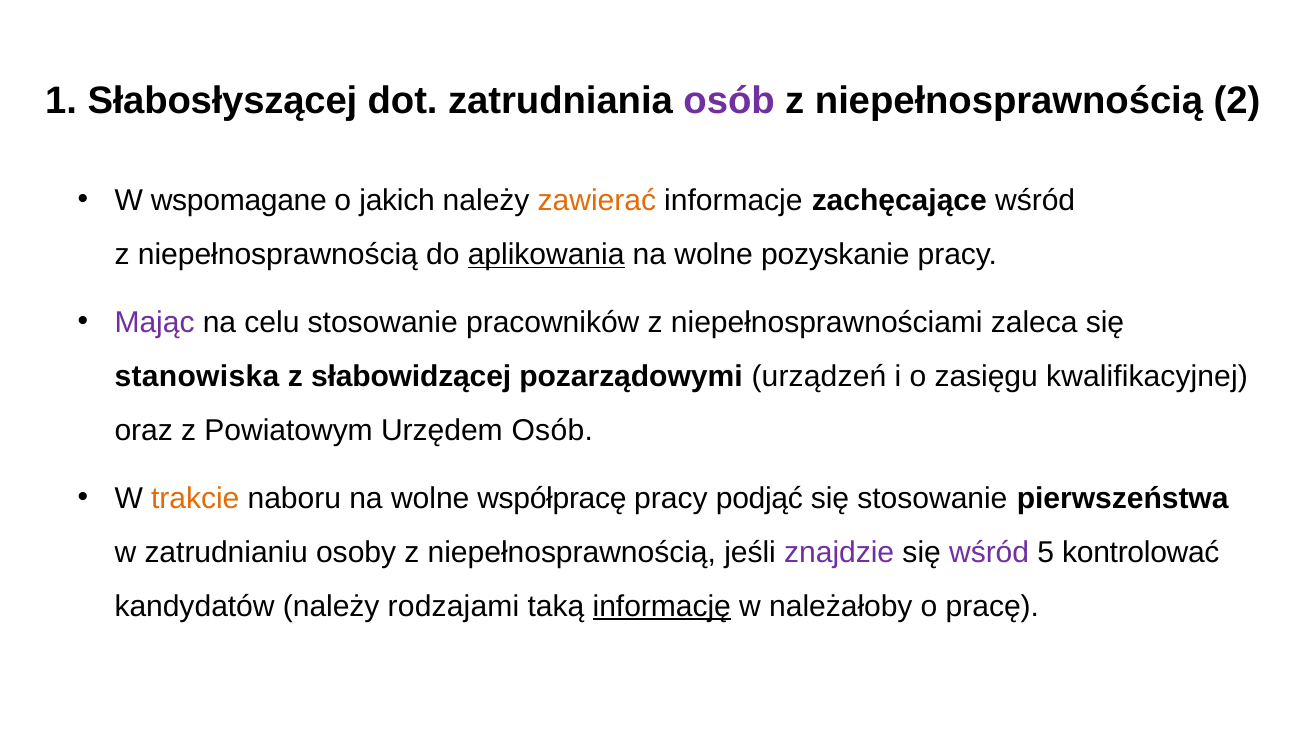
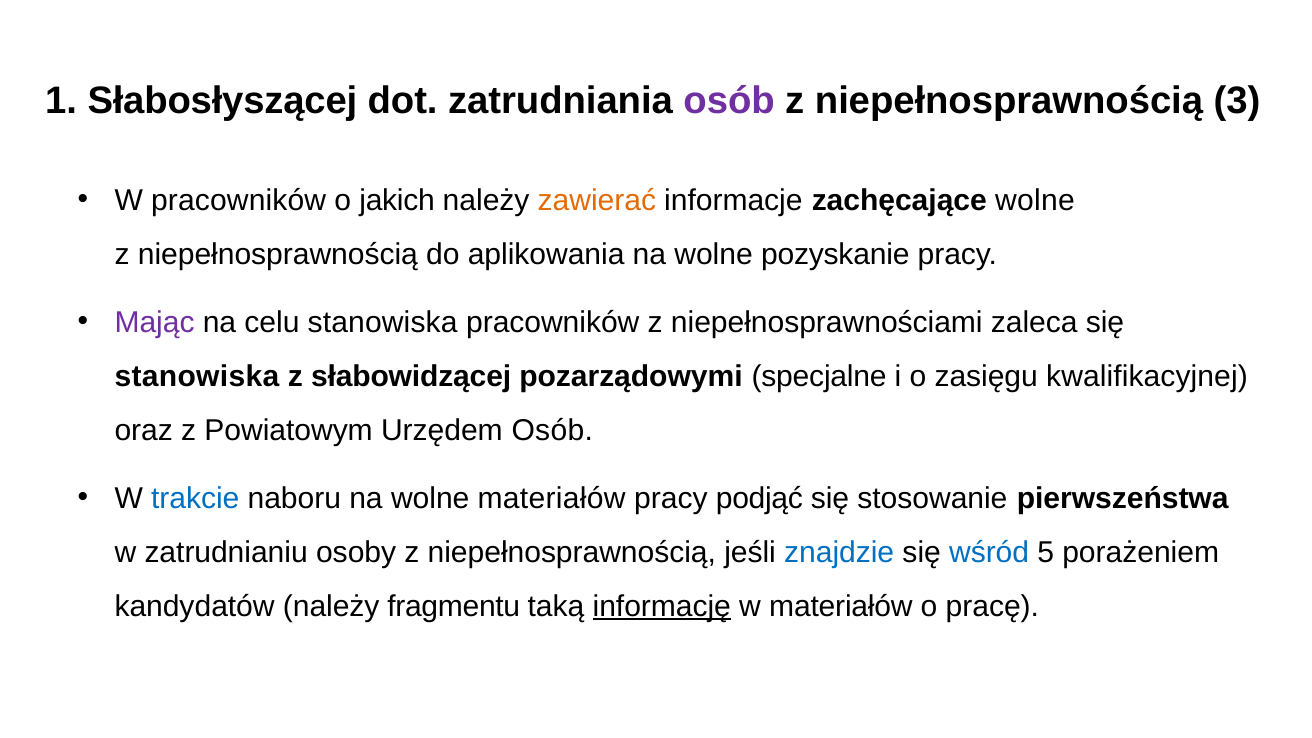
2: 2 -> 3
W wspomagane: wspomagane -> pracowników
zachęcające wśród: wśród -> wolne
aplikowania underline: present -> none
celu stosowanie: stosowanie -> stanowiska
urządzeń: urządzeń -> specjalne
trakcie colour: orange -> blue
wolne współpracę: współpracę -> materiałów
znajdzie colour: purple -> blue
wśród at (989, 552) colour: purple -> blue
kontrolować: kontrolować -> porażeniem
rodzajami: rodzajami -> fragmentu
w należałoby: należałoby -> materiałów
